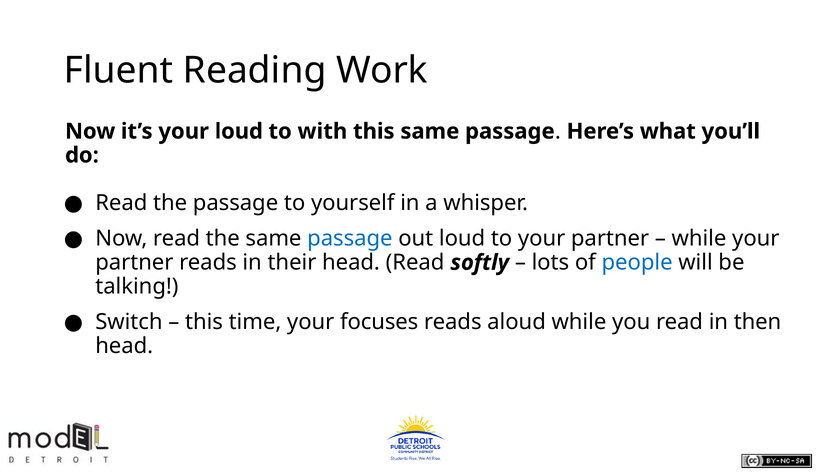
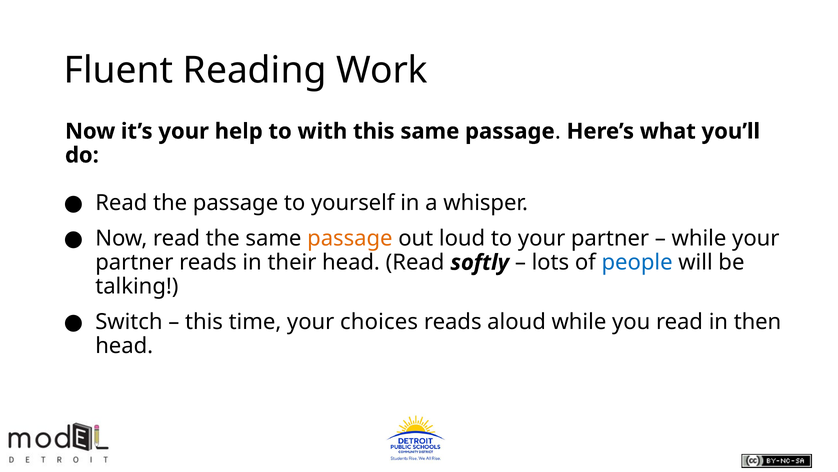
your loud: loud -> help
passage at (350, 238) colour: blue -> orange
focuses: focuses -> choices
